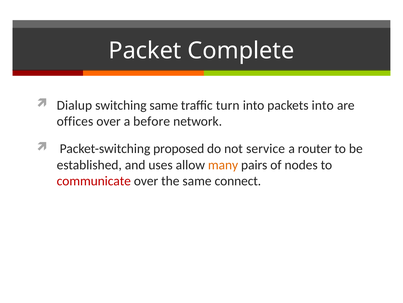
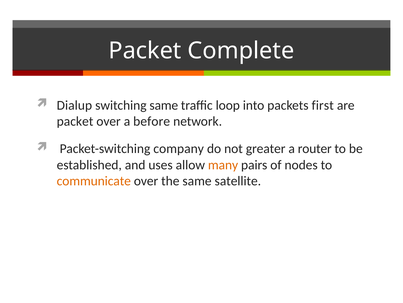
turn: turn -> loop
packets into: into -> first
offices at (75, 121): offices -> packet
proposed: proposed -> company
service: service -> greater
communicate colour: red -> orange
connect: connect -> satellite
